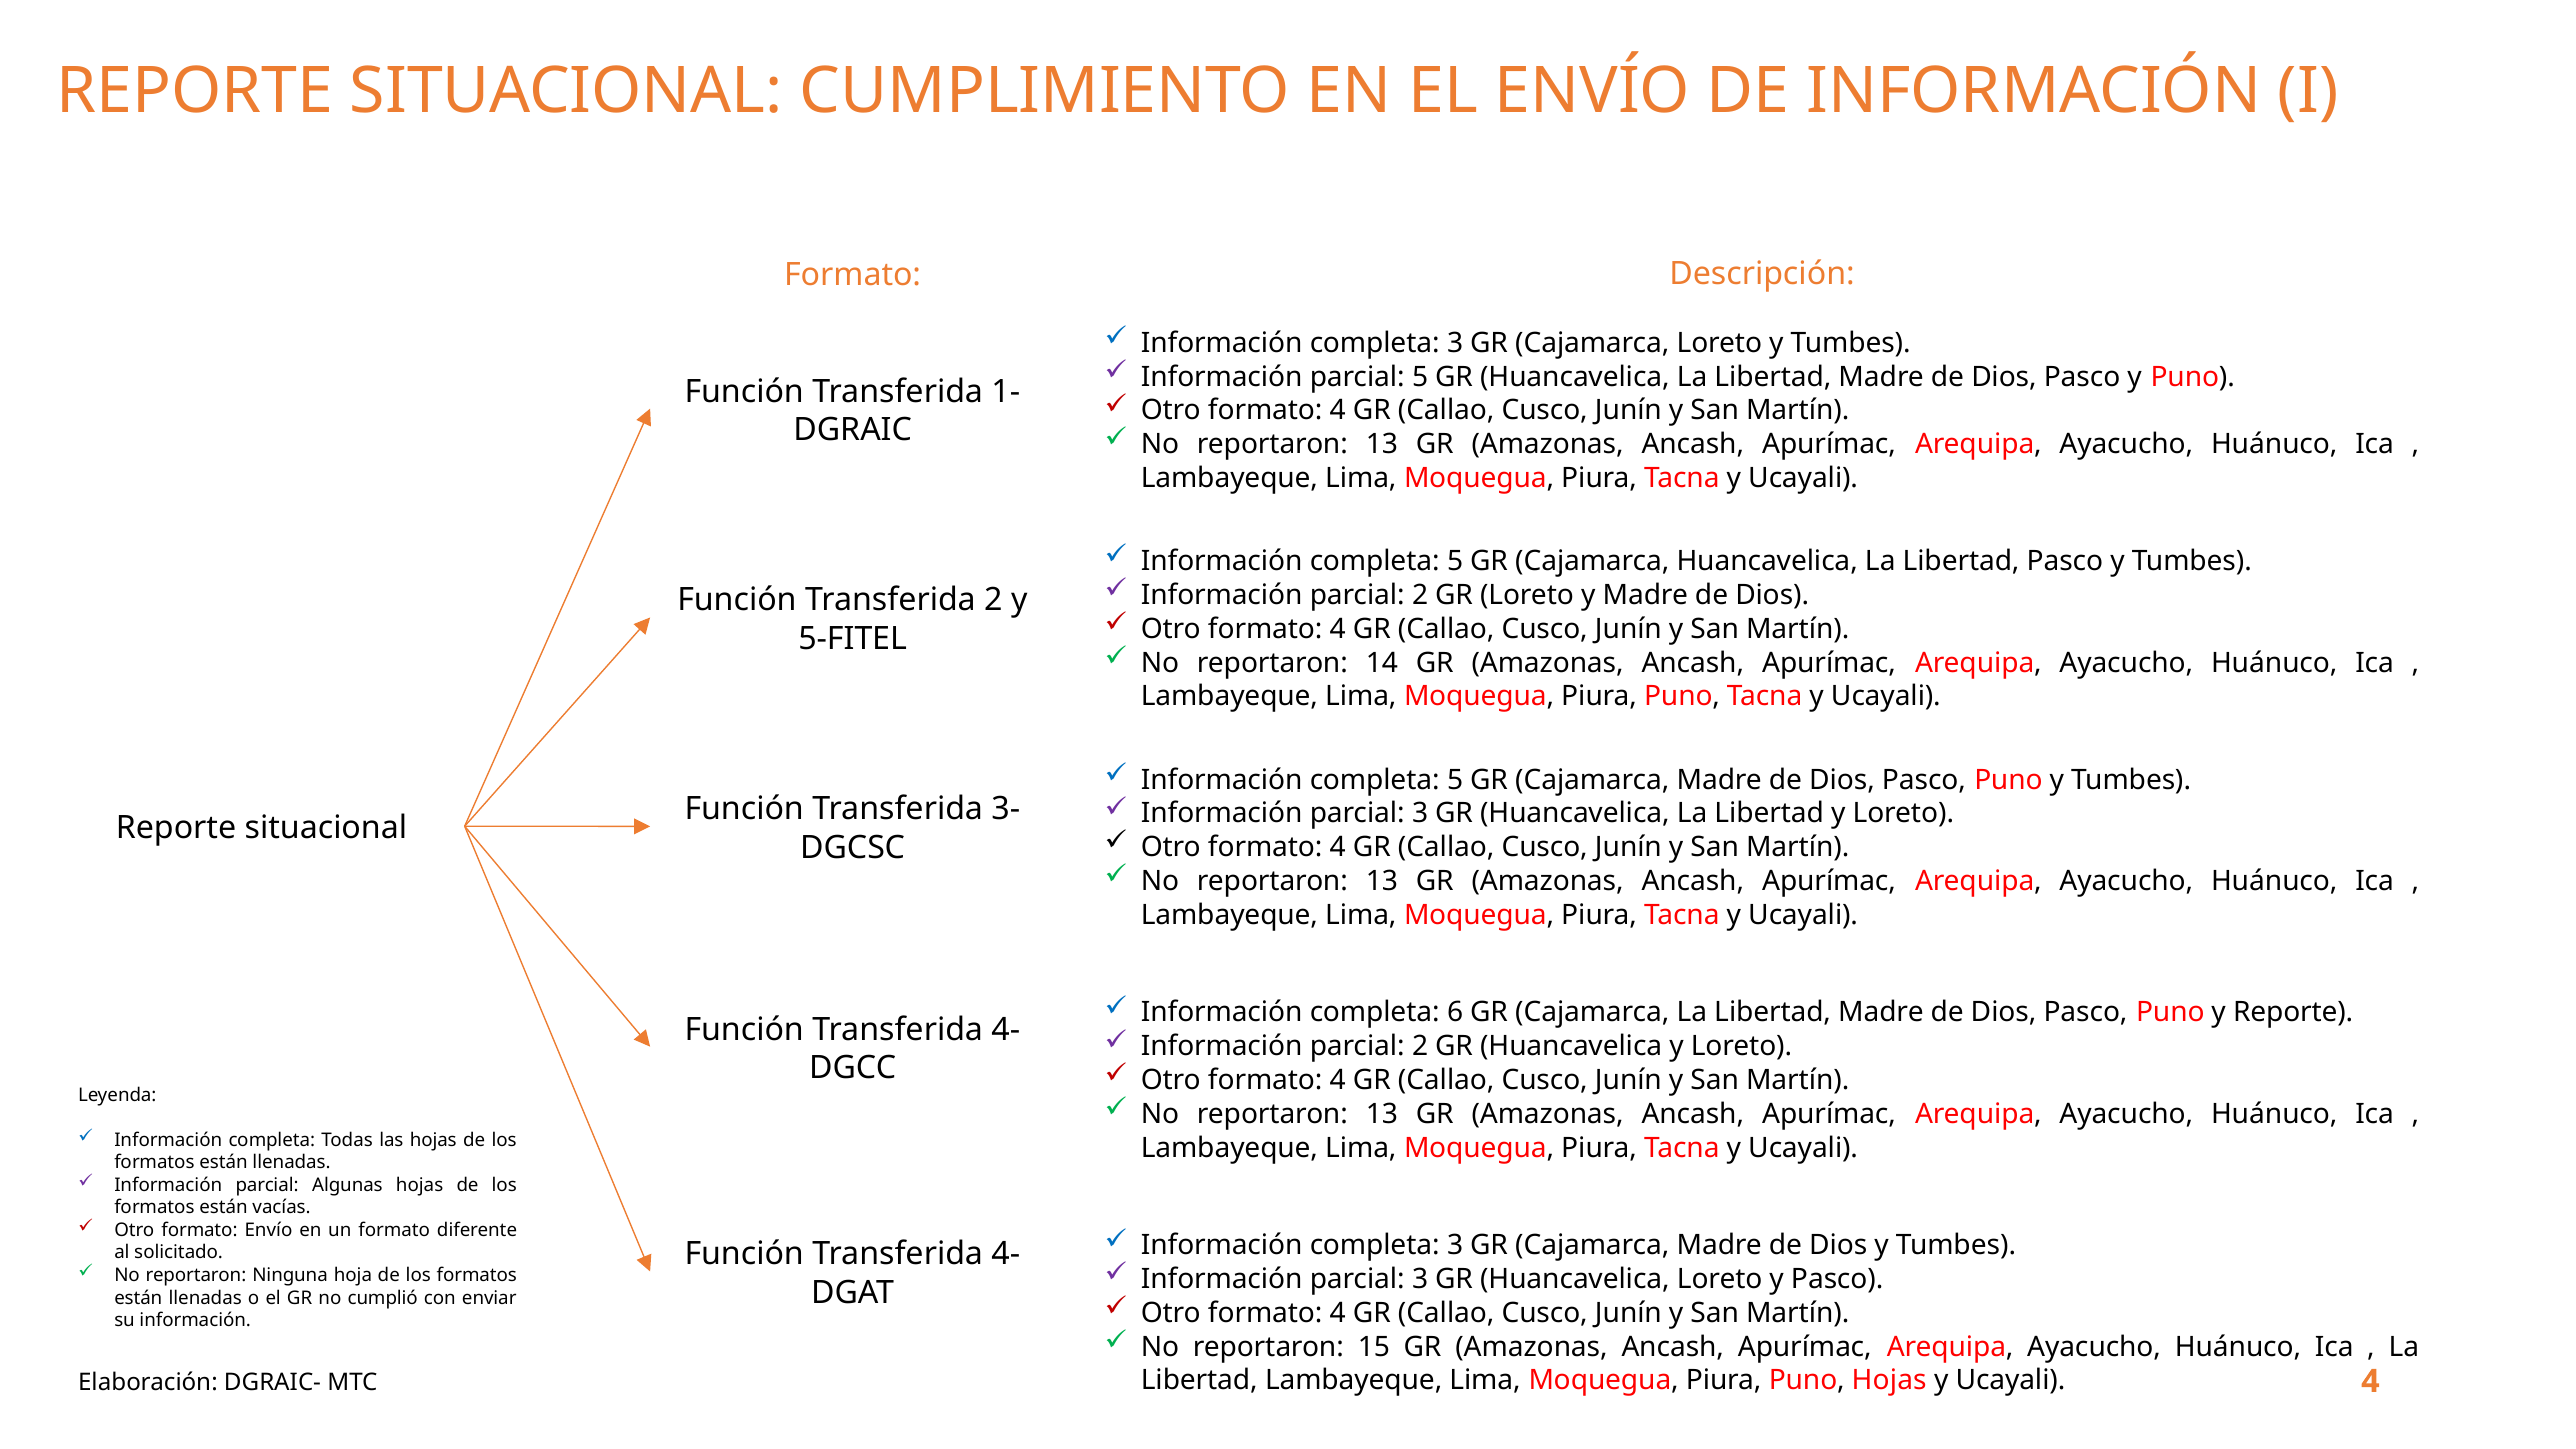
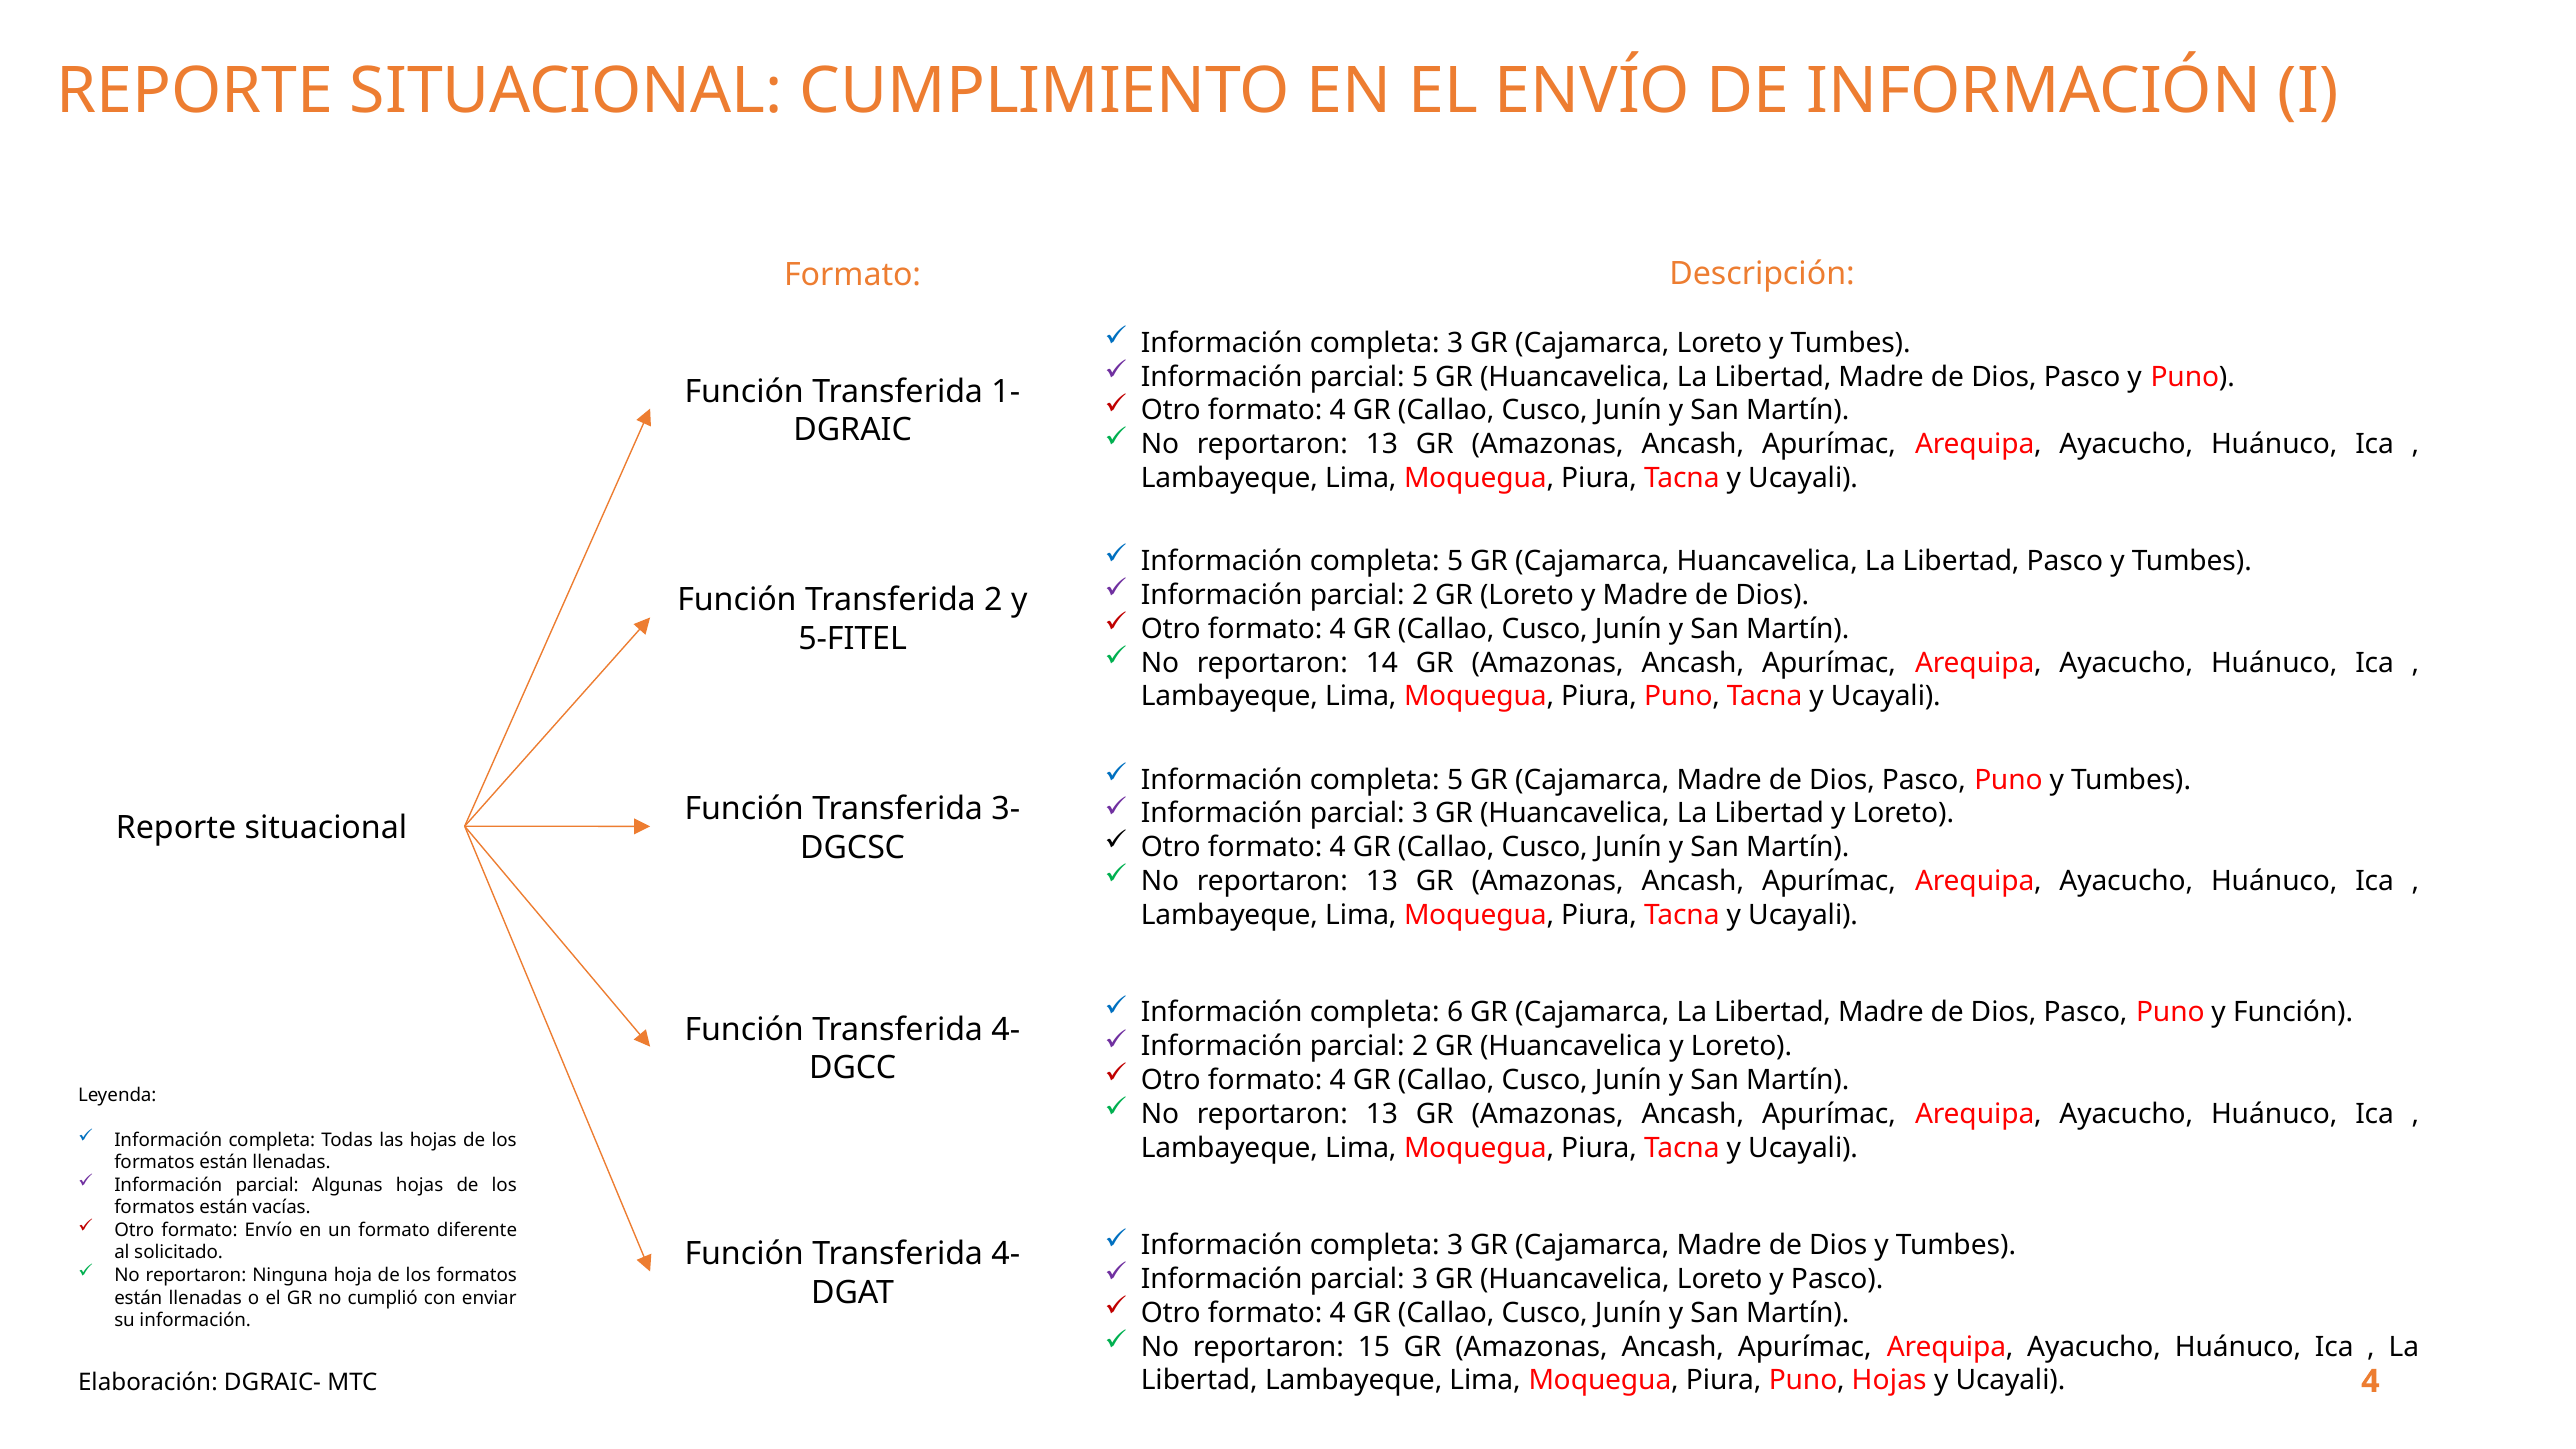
y Reporte: Reporte -> Función
